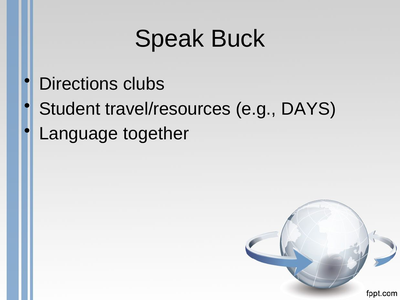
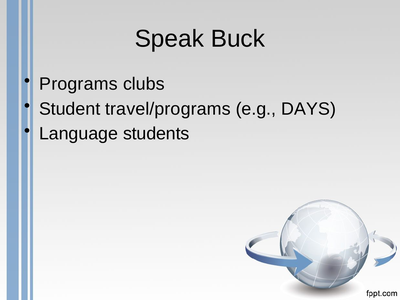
Directions: Directions -> Programs
travel/resources: travel/resources -> travel/programs
together: together -> students
